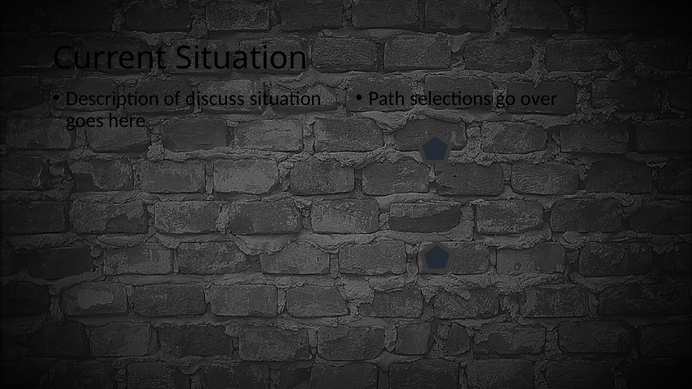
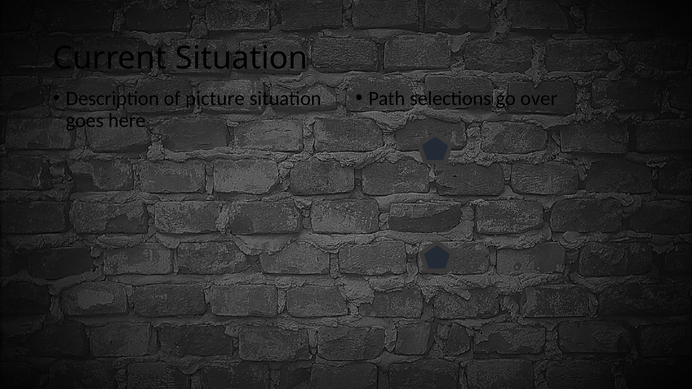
discuss: discuss -> picture
